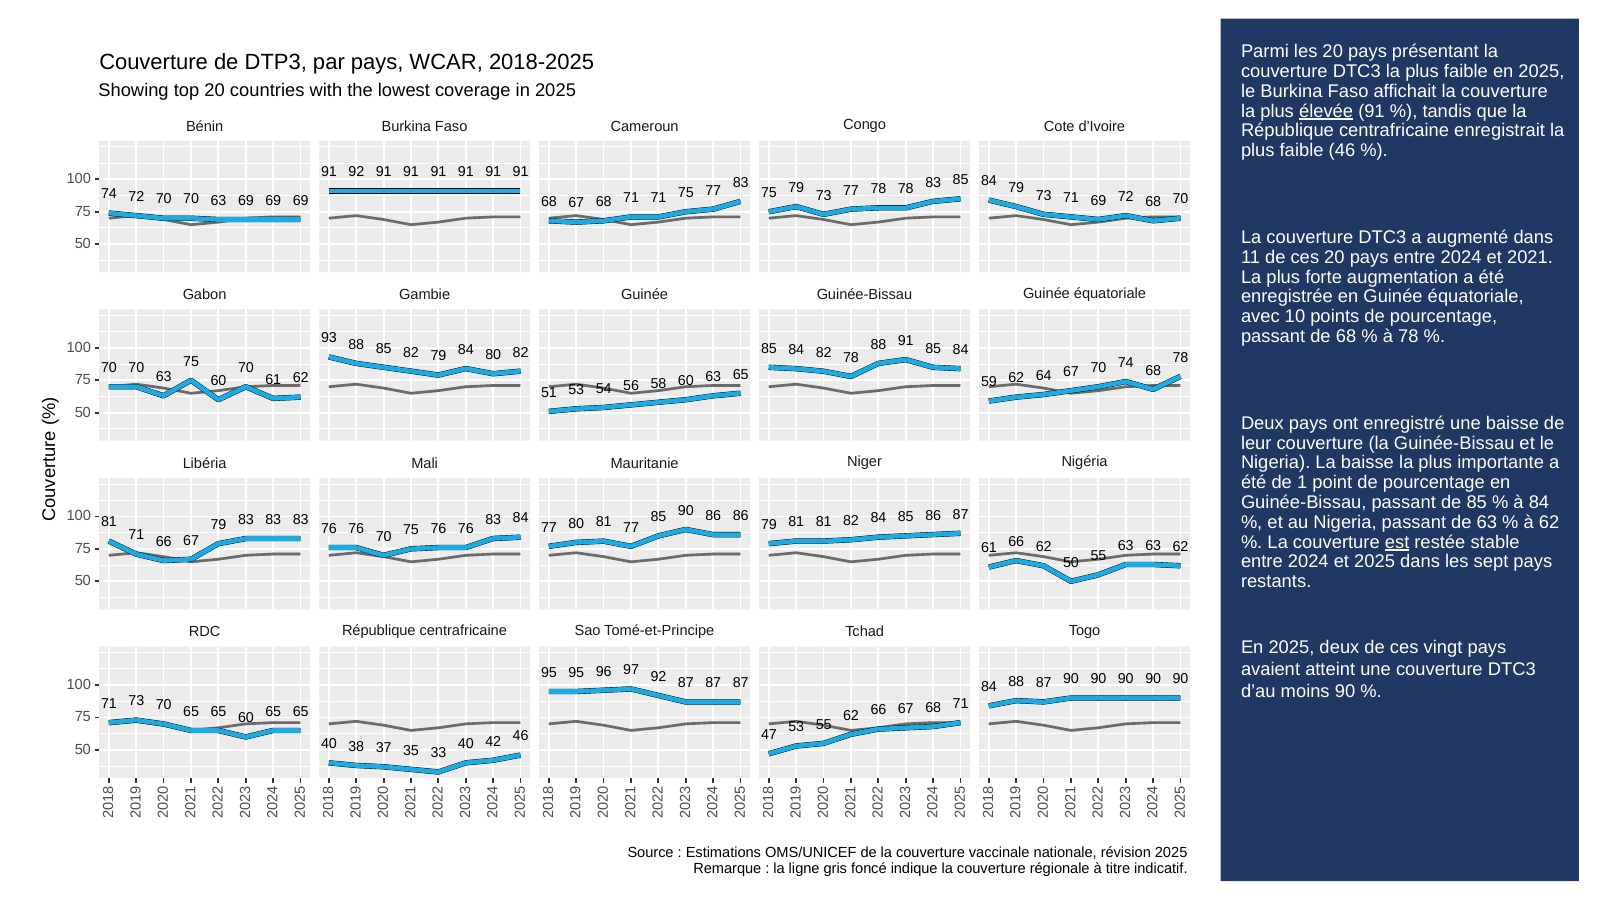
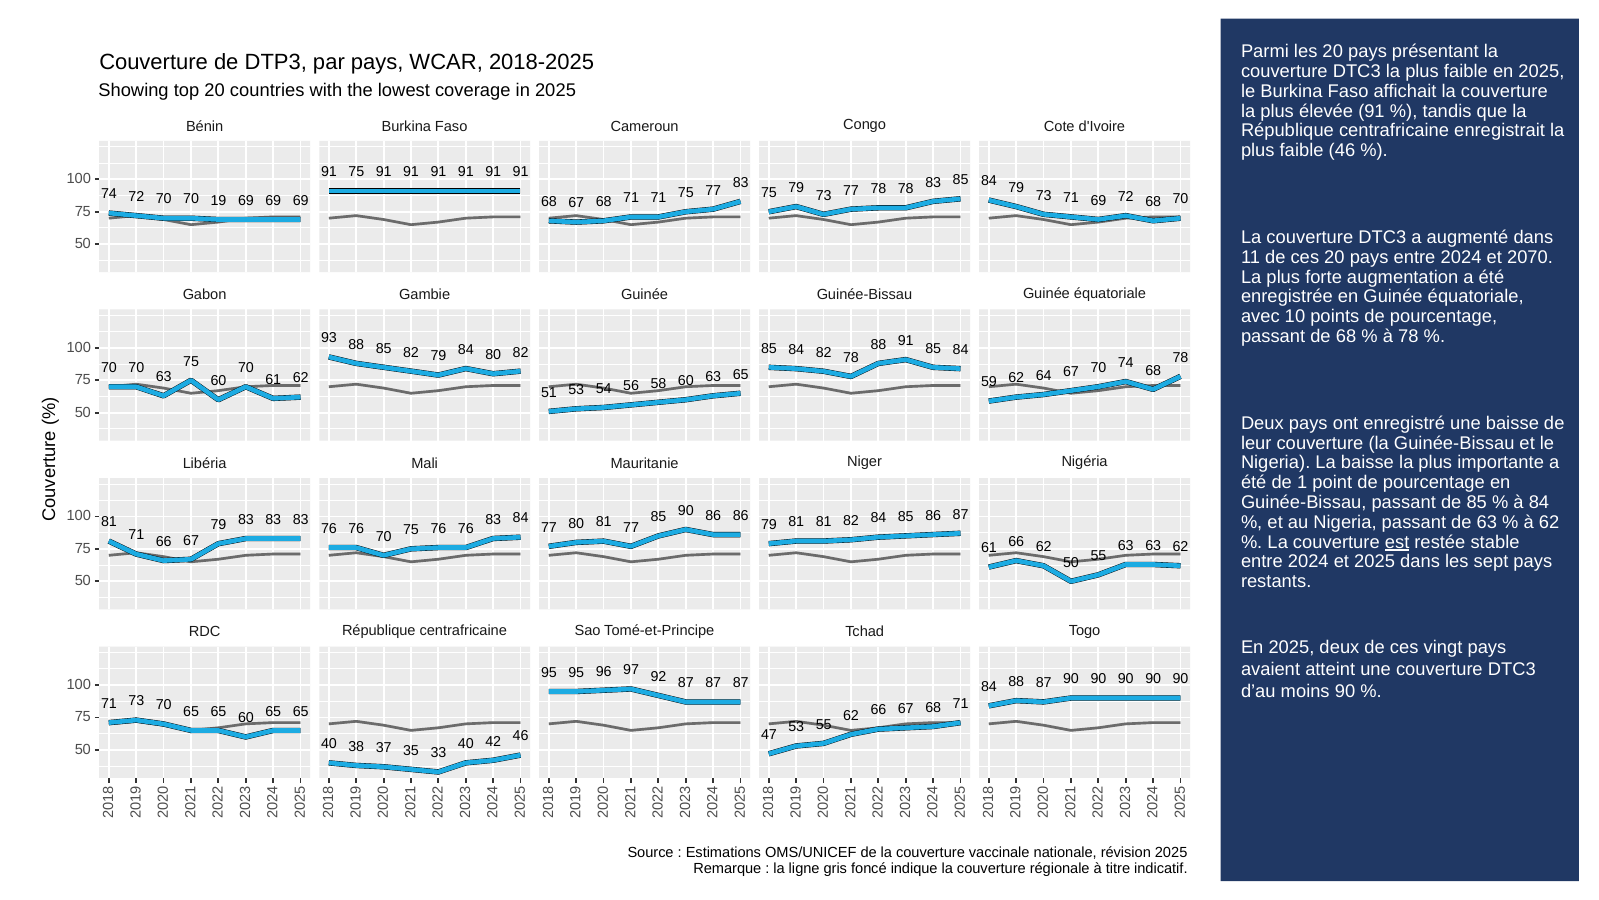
élevée underline: present -> none
91 92: 92 -> 75
72 70 70 63: 63 -> 19
2021: 2021 -> 2070
